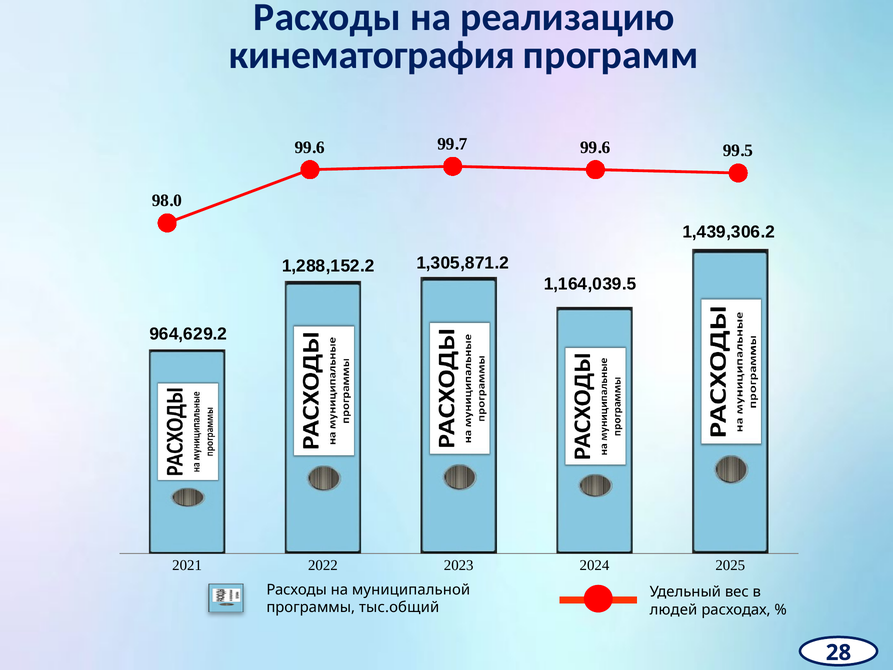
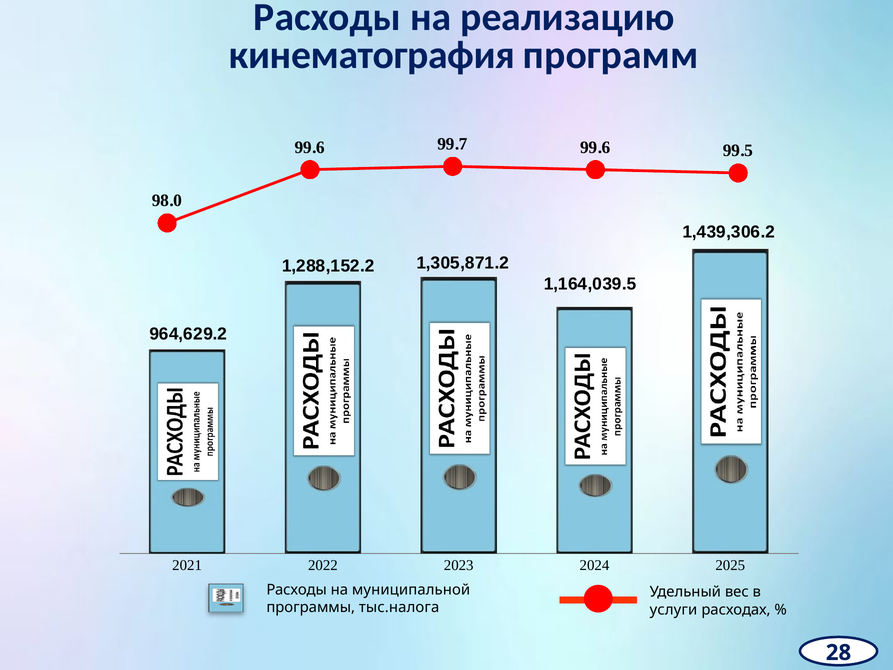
тыс.общий: тыс.общий -> тыс.налога
людей: людей -> услуги
